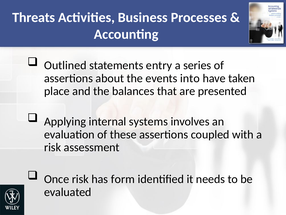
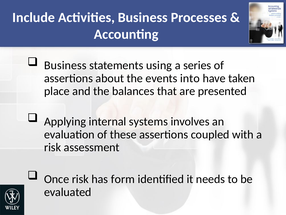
Threats: Threats -> Include
Outlined at (65, 65): Outlined -> Business
entry: entry -> using
